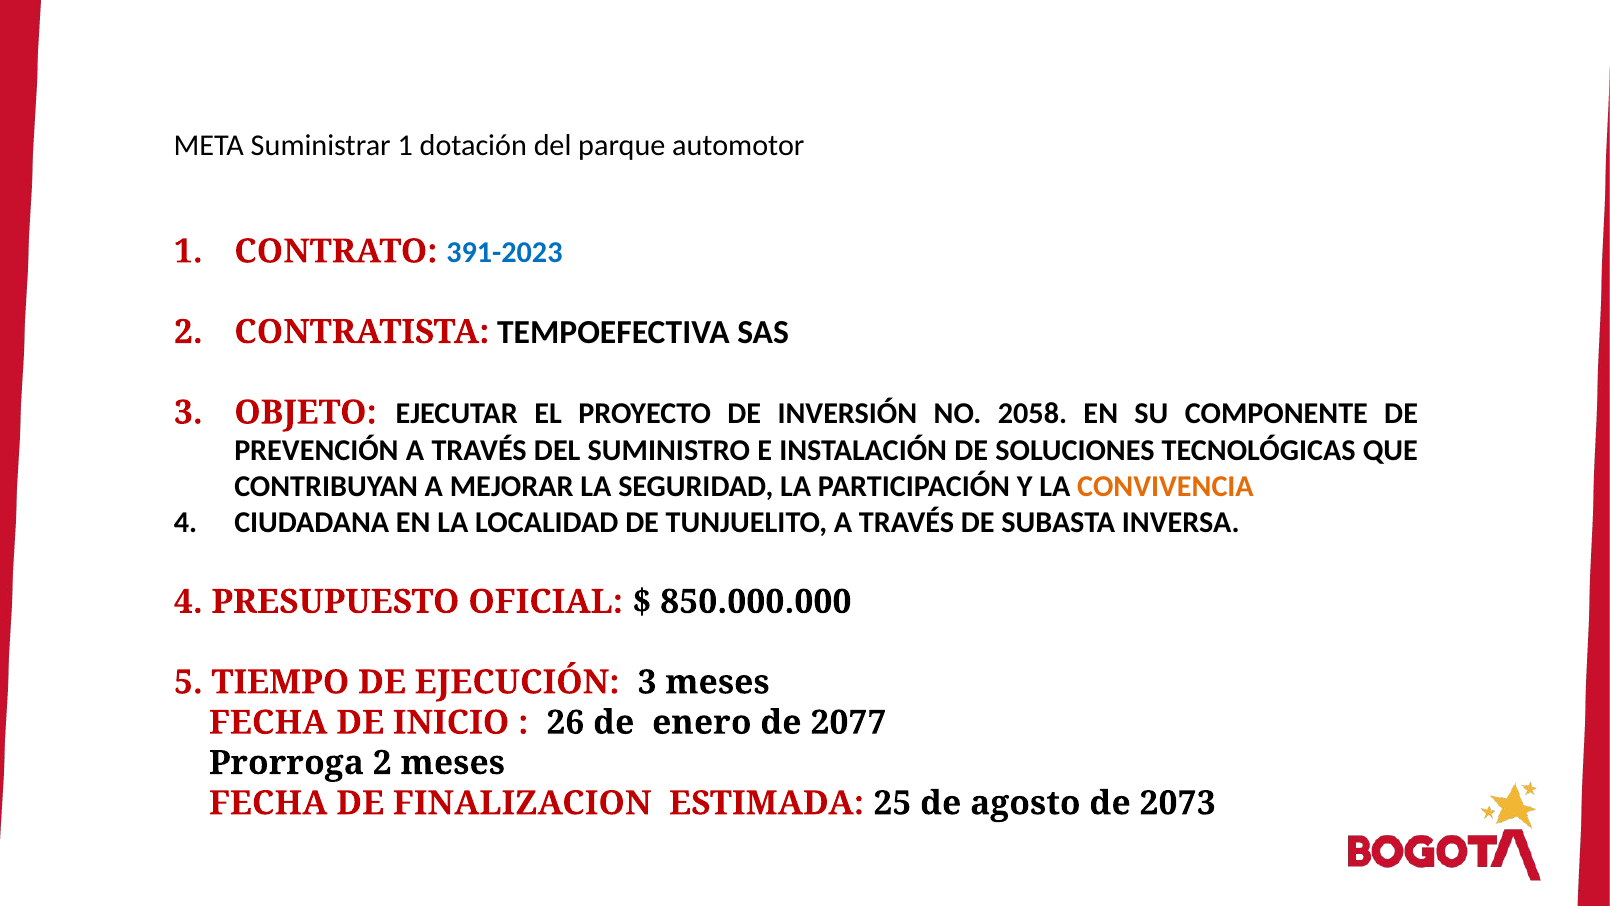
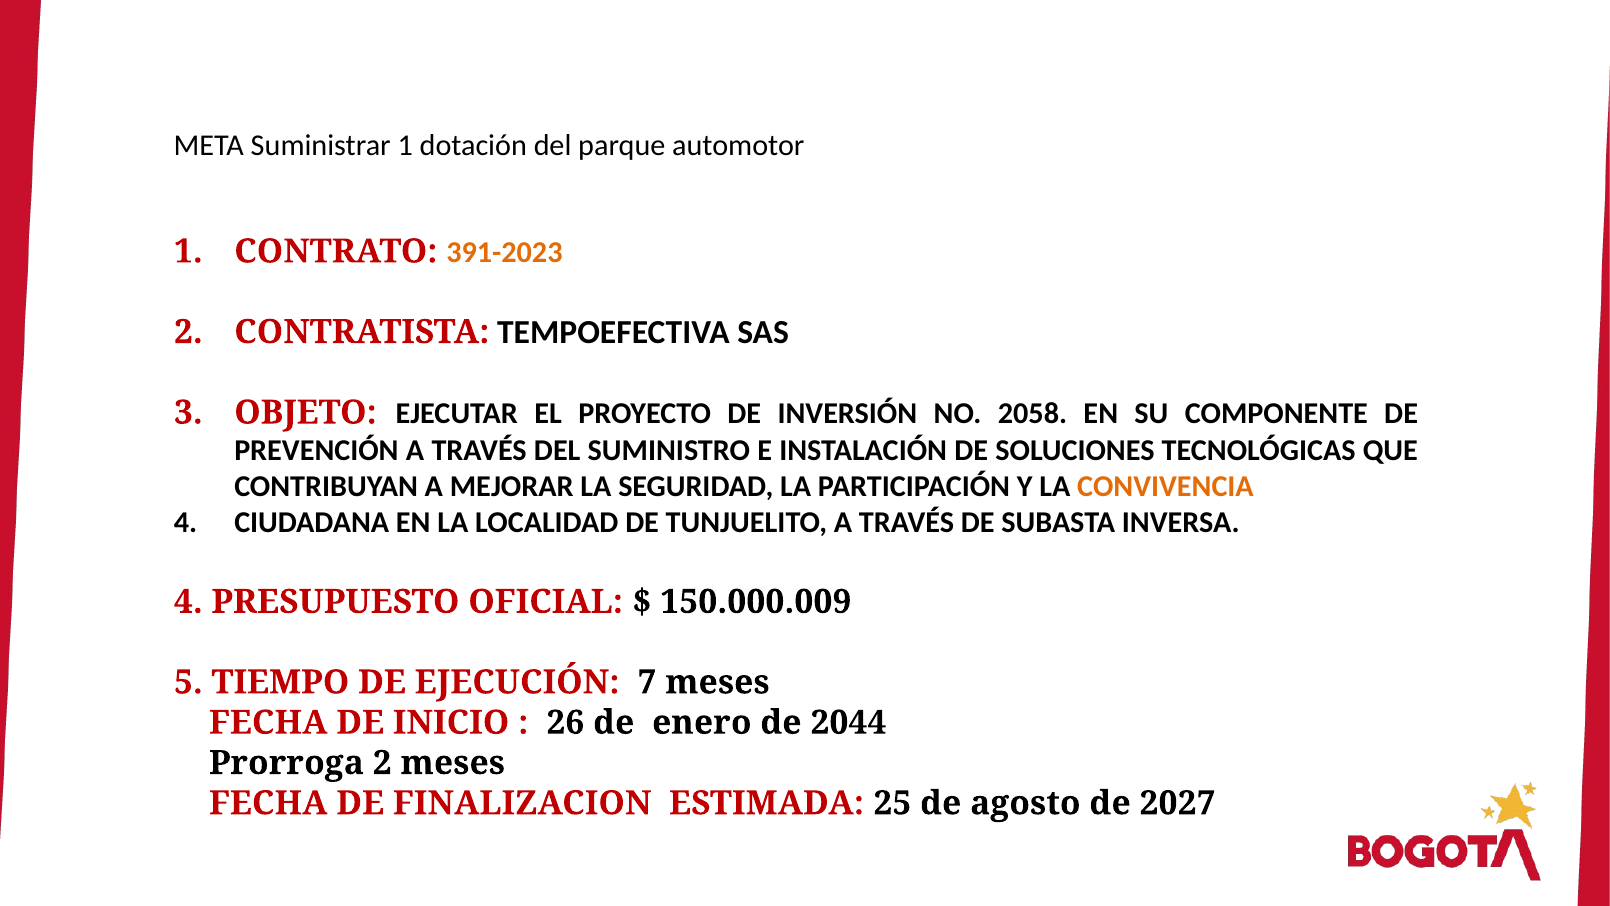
391-2023 colour: blue -> orange
850.000.000: 850.000.000 -> 150.000.009
EJECUCIÓN 3: 3 -> 7
2077: 2077 -> 2044
2073: 2073 -> 2027
